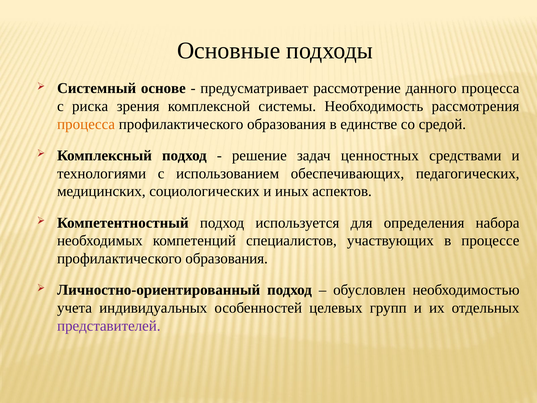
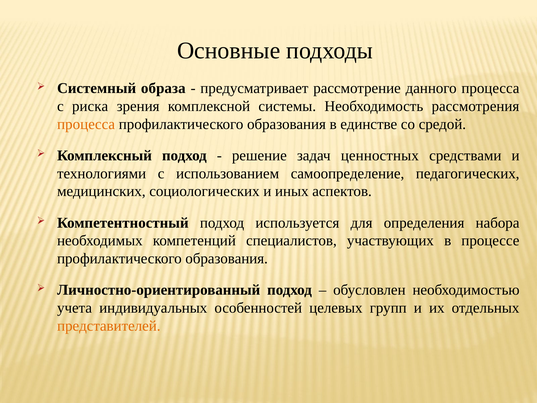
основе: основе -> образа
обеспечивающих: обеспечивающих -> самоопределение
представителей colour: purple -> orange
